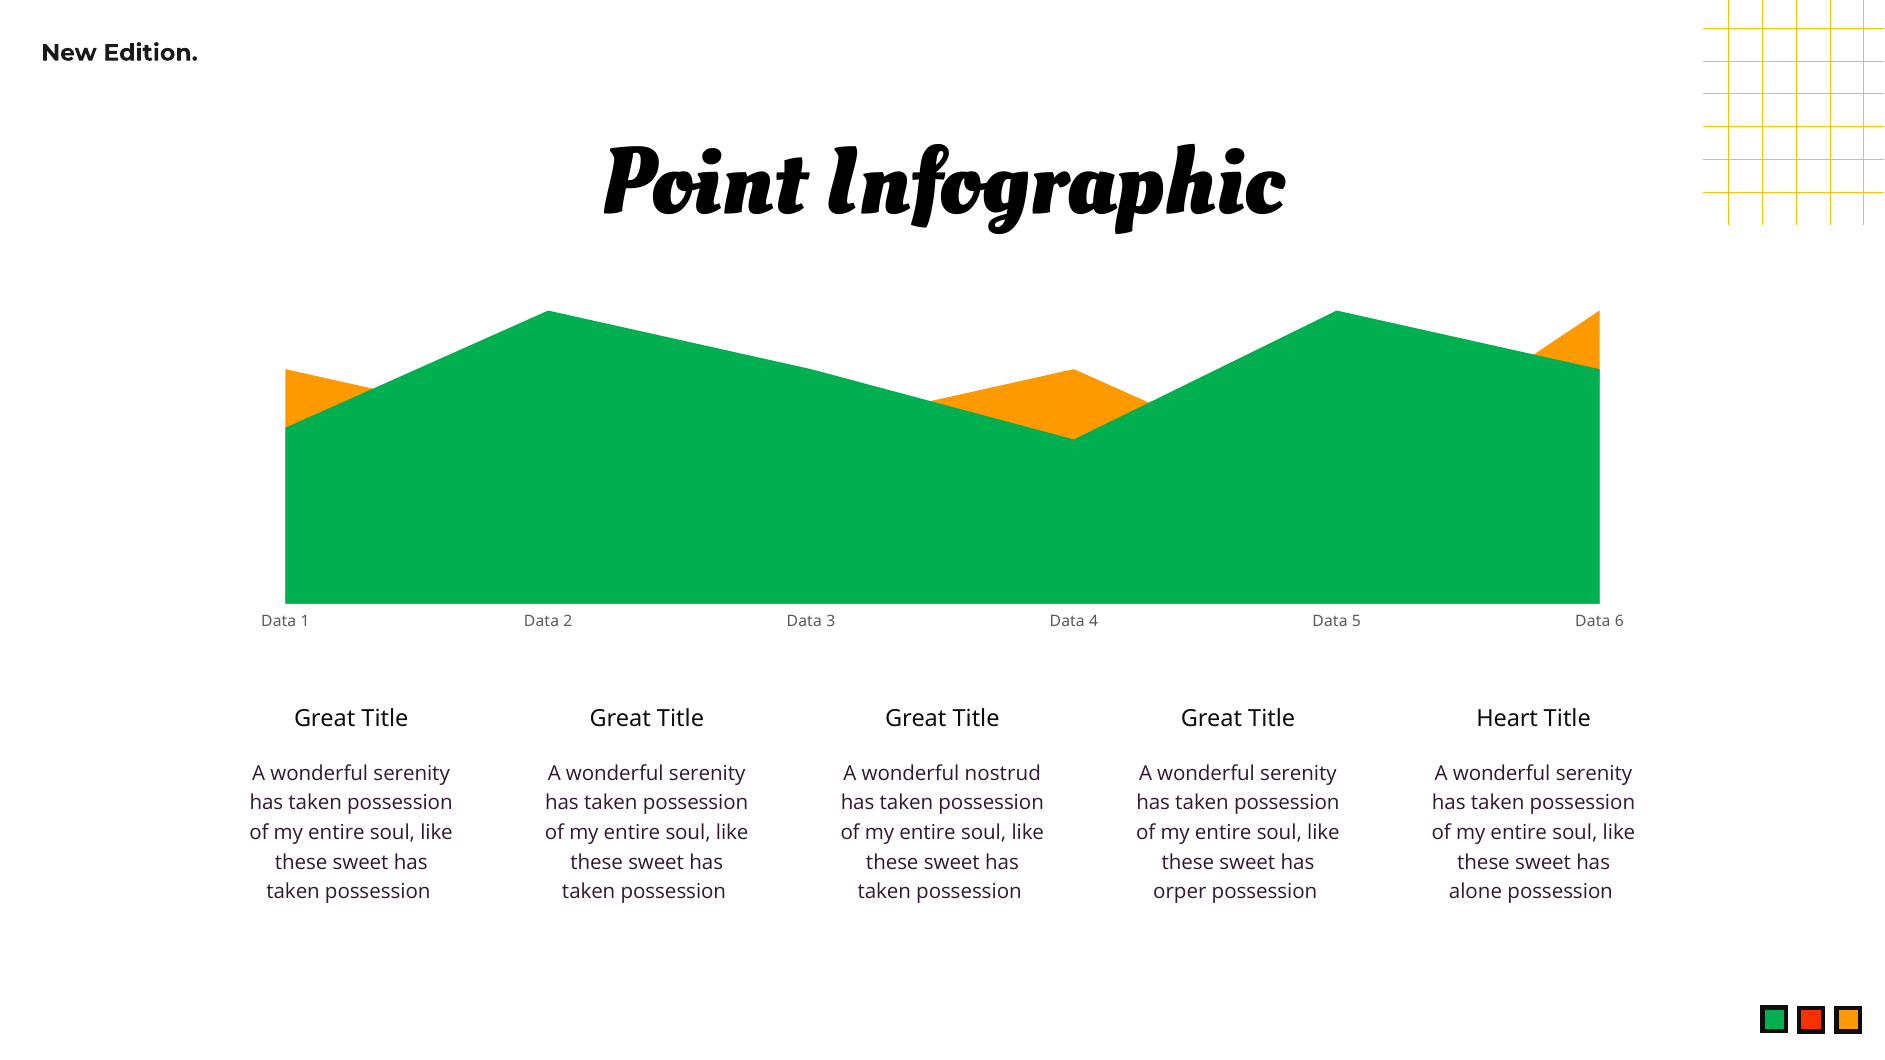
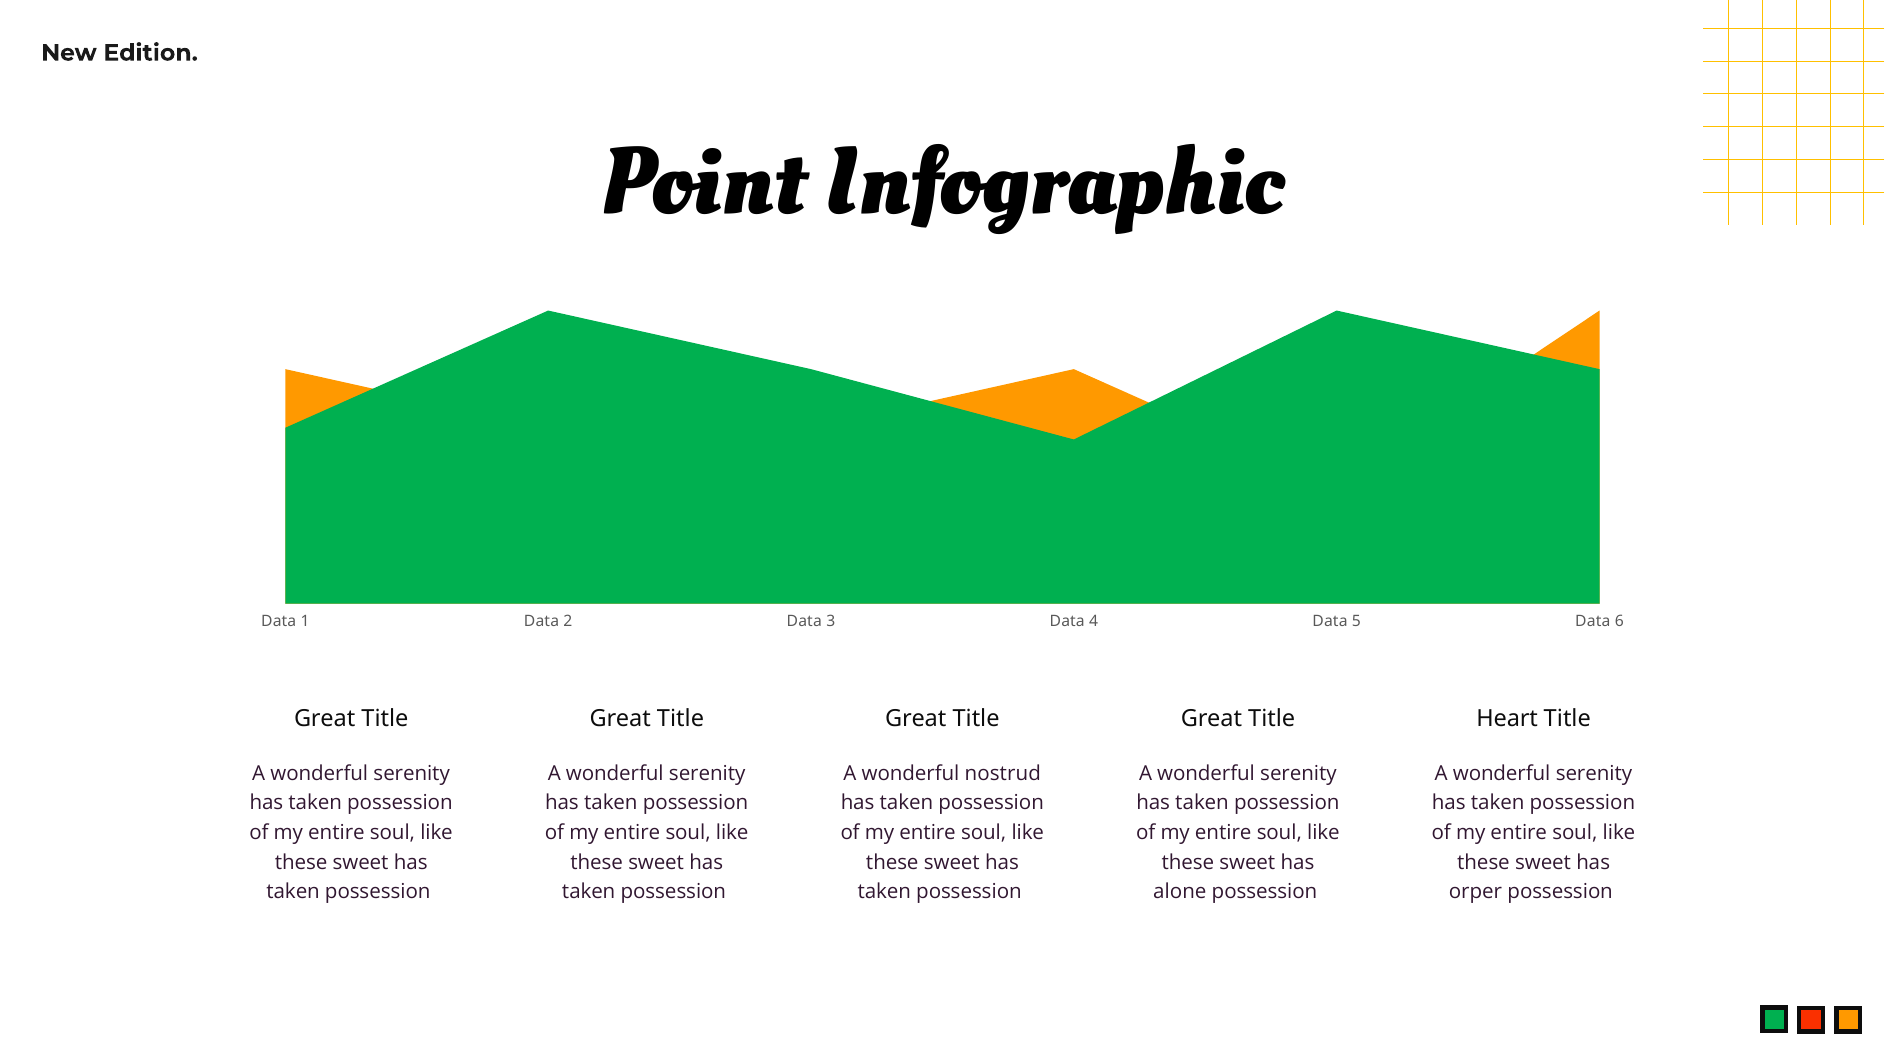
orper: orper -> alone
alone: alone -> orper
